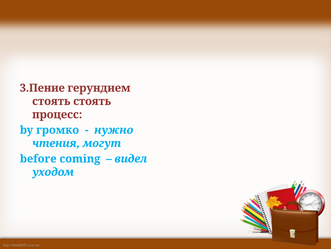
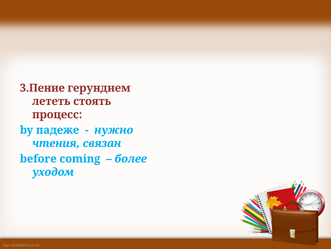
стоять at (51, 101): стоять -> лететь
громко: громко -> падеже
могут: могут -> связан
видел: видел -> более
